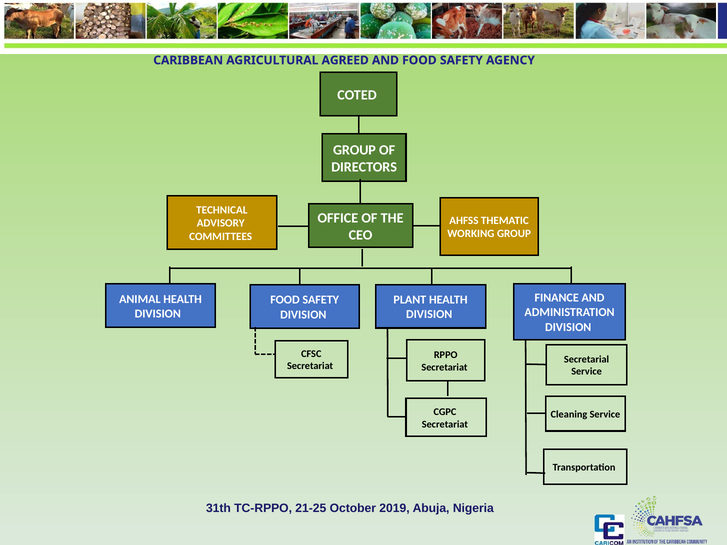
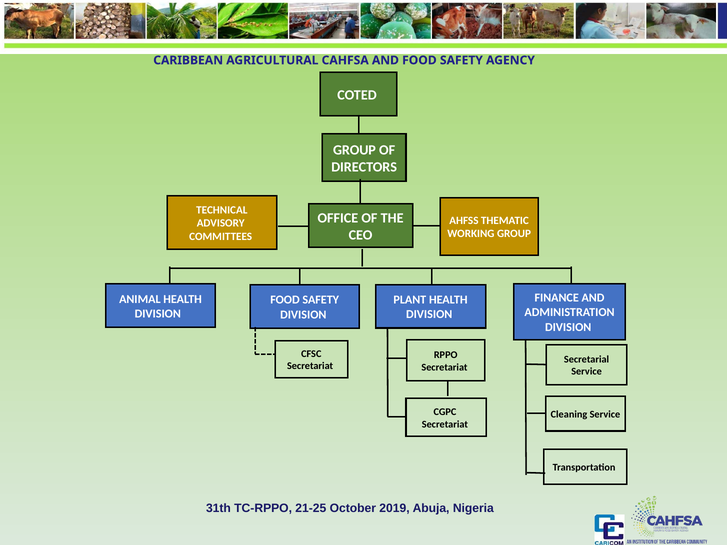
AGREED: AGREED -> CAHFSA
